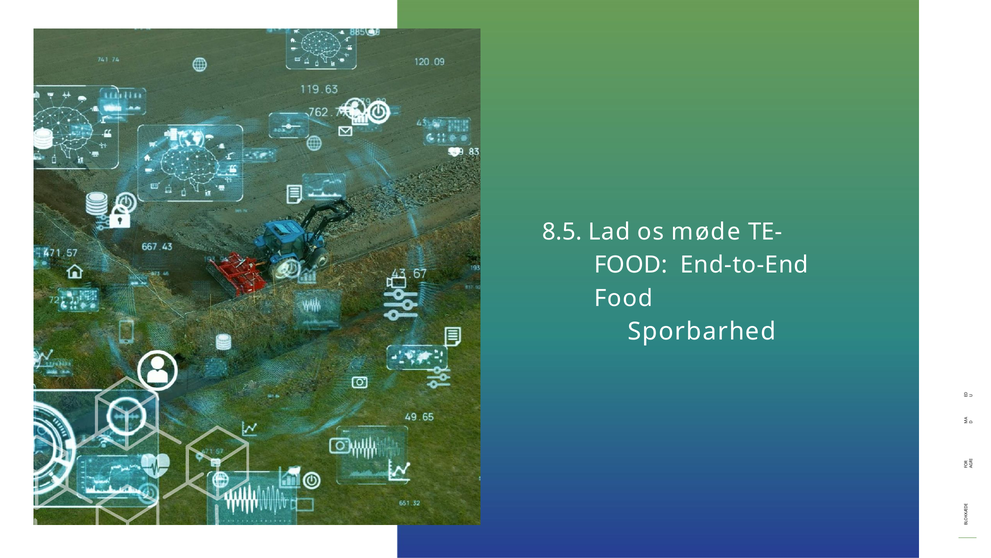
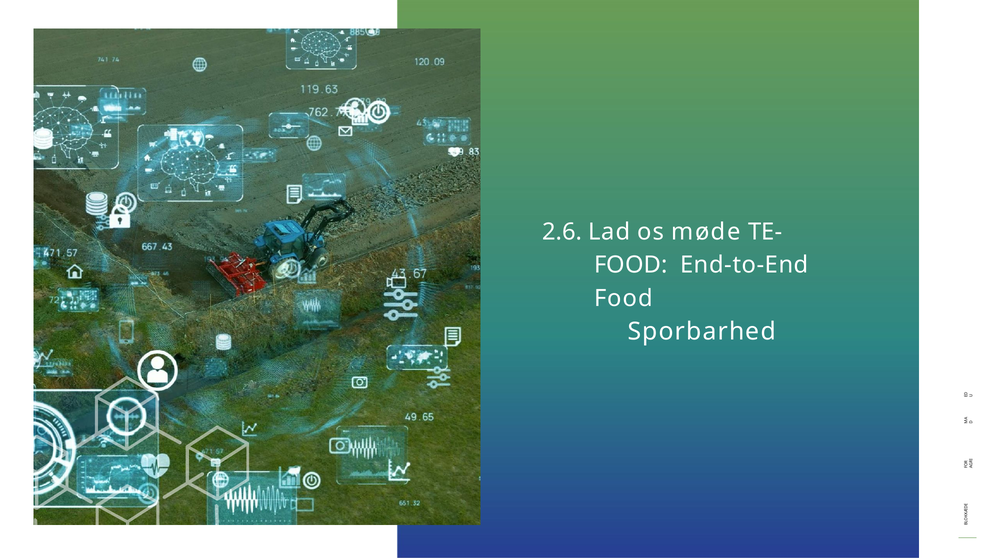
8.5: 8.5 -> 2.6
